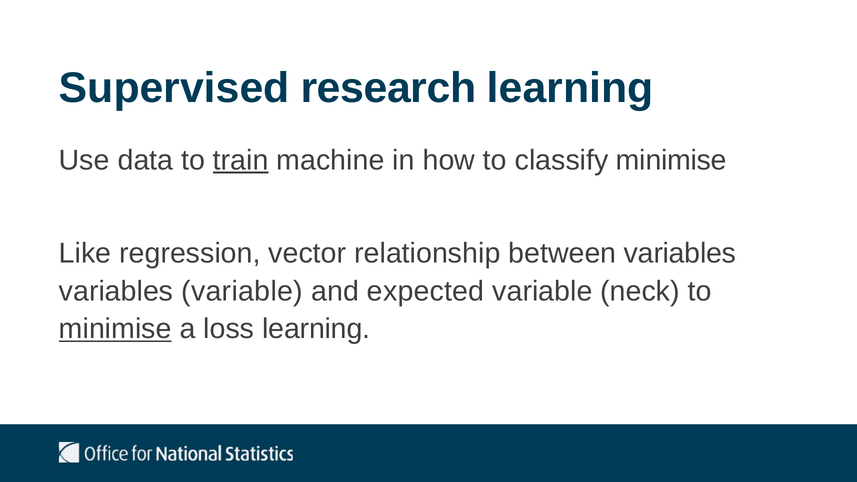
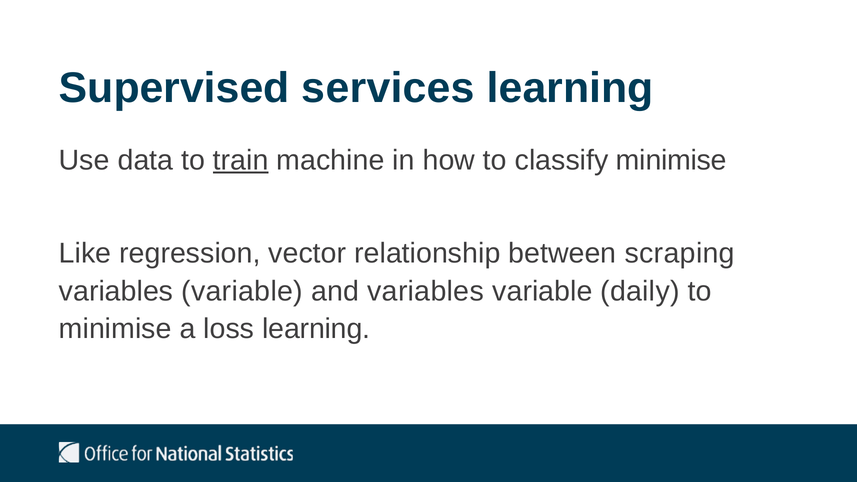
research: research -> services
between variables: variables -> scraping
and expected: expected -> variables
neck: neck -> daily
minimise at (115, 329) underline: present -> none
